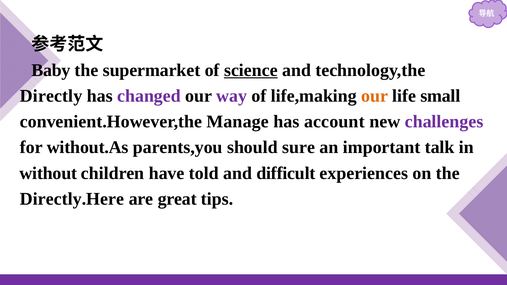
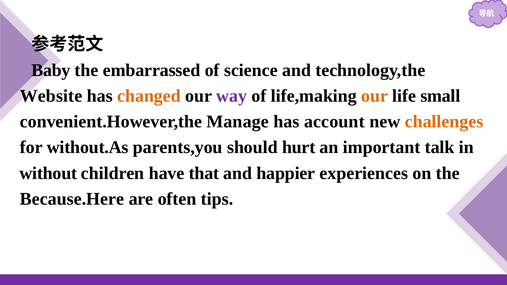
supermarket: supermarket -> embarrassed
science underline: present -> none
Directly: Directly -> Website
changed colour: purple -> orange
challenges colour: purple -> orange
sure: sure -> hurt
told: told -> that
difficult: difficult -> happier
Directly.Here: Directly.Here -> Because.Here
great: great -> often
